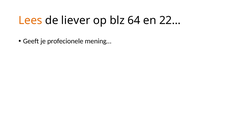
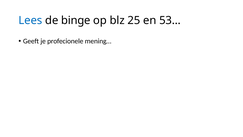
Lees colour: orange -> blue
liever: liever -> binge
64: 64 -> 25
22…: 22… -> 53…
